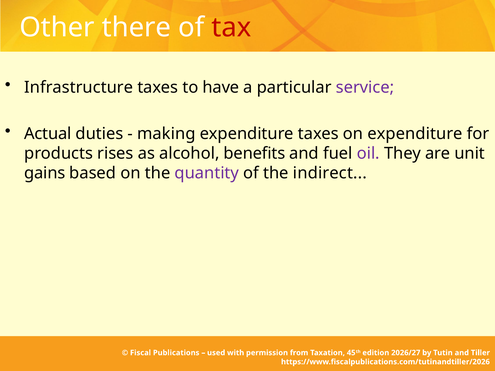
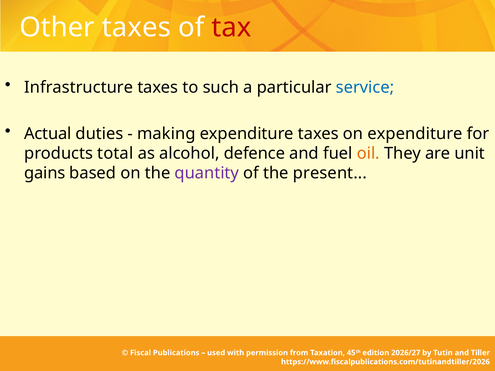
Other there: there -> taxes
have: have -> such
service colour: purple -> blue
rises: rises -> total
benefits: benefits -> defence
oil colour: purple -> orange
indirect: indirect -> present
